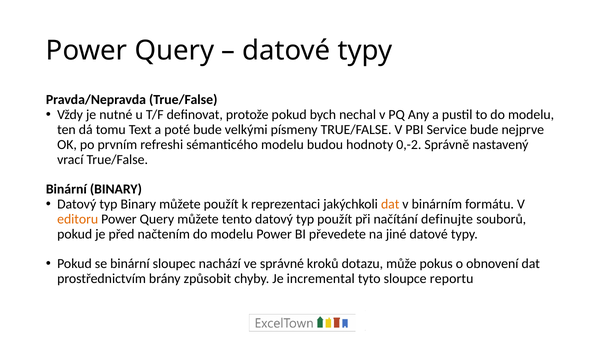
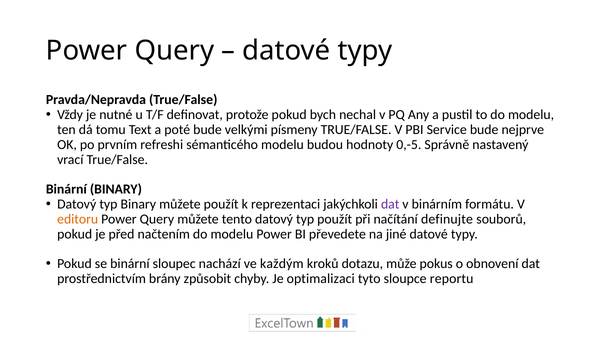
0,-2: 0,-2 -> 0,-5
dat at (390, 204) colour: orange -> purple
správné: správné -> každým
incremental: incremental -> optimalizaci
